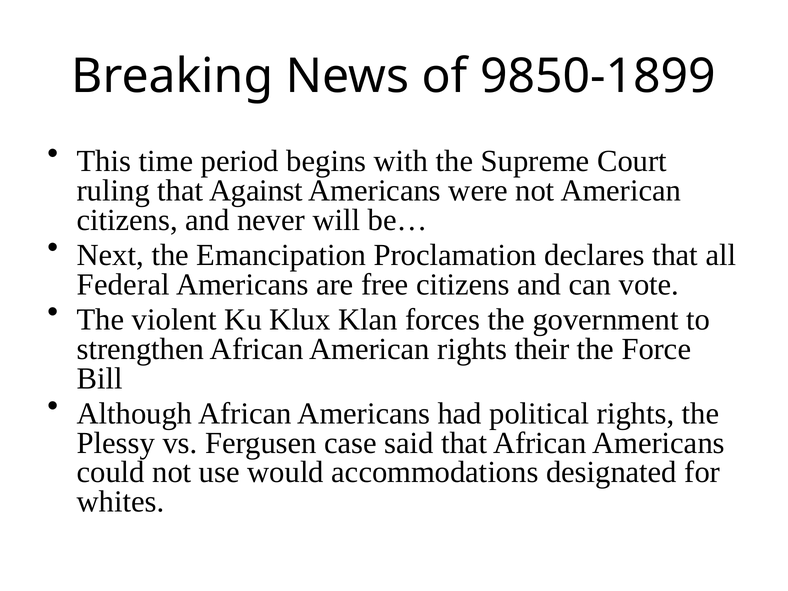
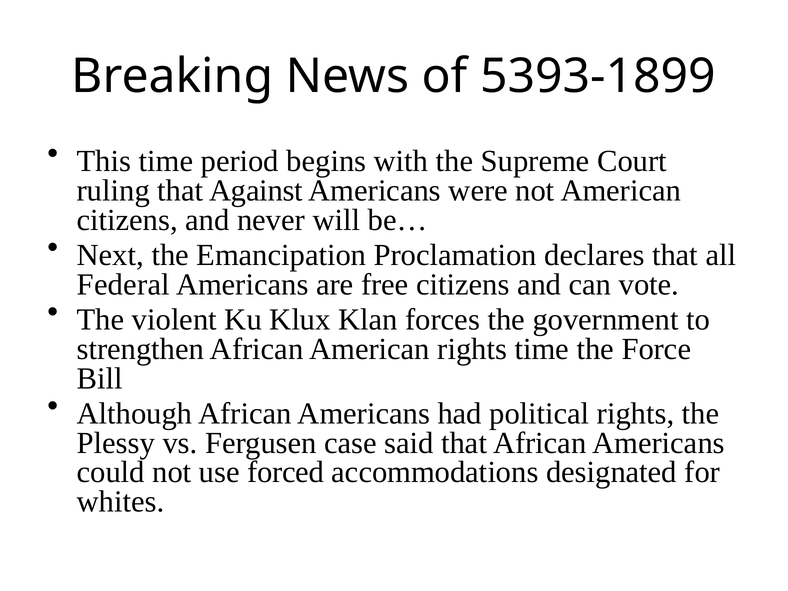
9850-1899: 9850-1899 -> 5393-1899
rights their: their -> time
would: would -> forced
